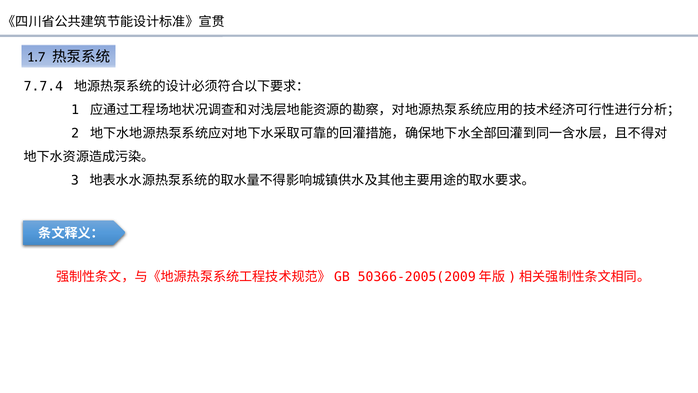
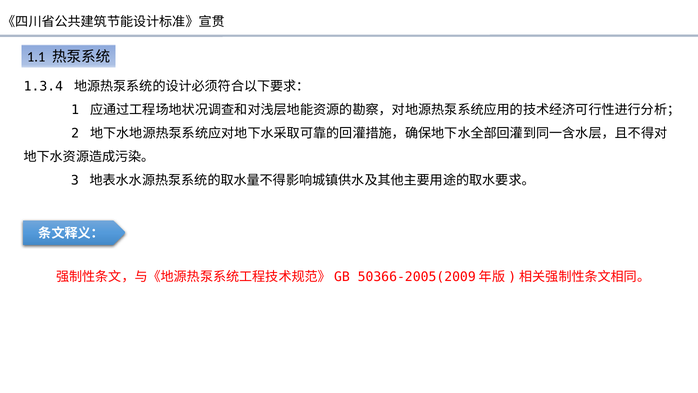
1.7: 1.7 -> 1.1
7.7.4: 7.7.4 -> 1.3.4
